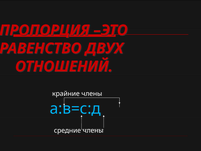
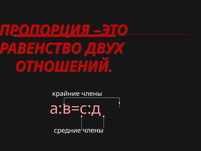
а:в=с:д colour: light blue -> pink
